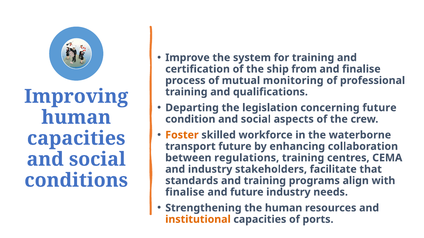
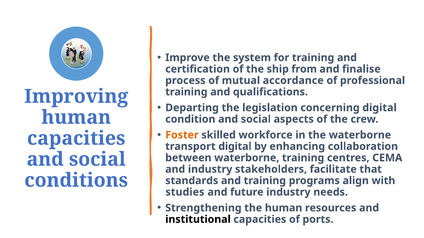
monitoring: monitoring -> accordance
concerning future: future -> digital
transport future: future -> digital
between regulations: regulations -> waterborne
finalise at (185, 192): finalise -> studies
institutional colour: orange -> black
